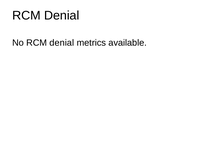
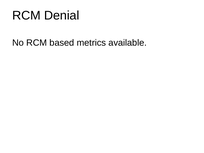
No RCM denial: denial -> based
